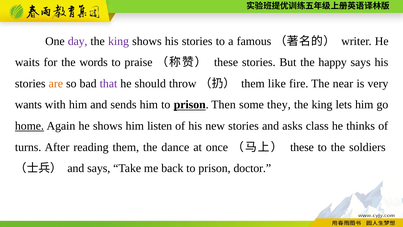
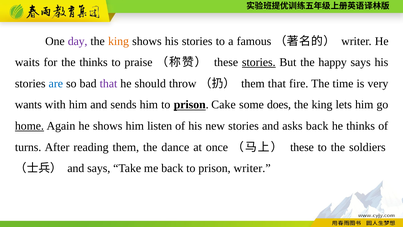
king at (119, 41) colour: purple -> orange
the words: words -> thinks
stories at (259, 62) underline: none -> present
are colour: orange -> blue
them like: like -> that
near: near -> time
Then: Then -> Cake
they: they -> does
asks class: class -> back
prison doctor: doctor -> writer
